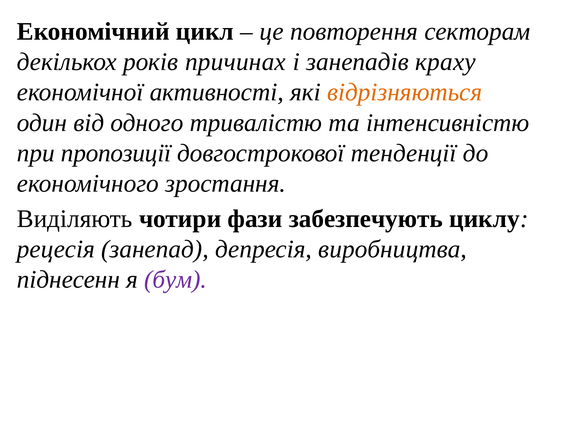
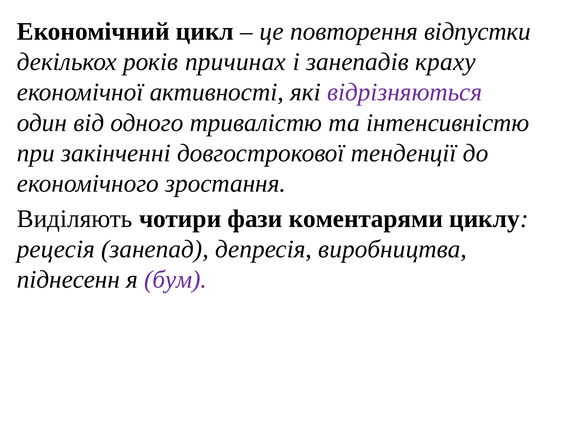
секторам: секторам -> відпустки
відрізняються colour: orange -> purple
пропозиції: пропозиції -> закінченні
забезпечують: забезпечують -> коментарями
